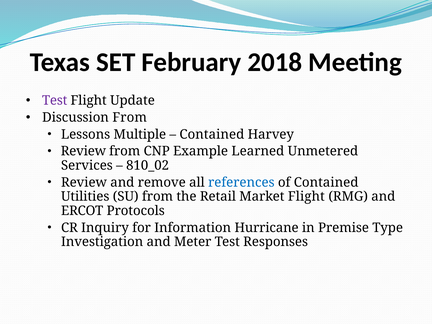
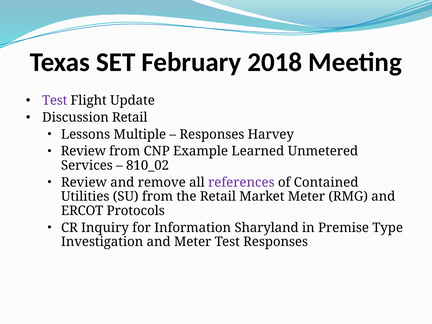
Discussion From: From -> Retail
Contained at (212, 134): Contained -> Responses
references colour: blue -> purple
Market Flight: Flight -> Meter
Hurricane: Hurricane -> Sharyland
